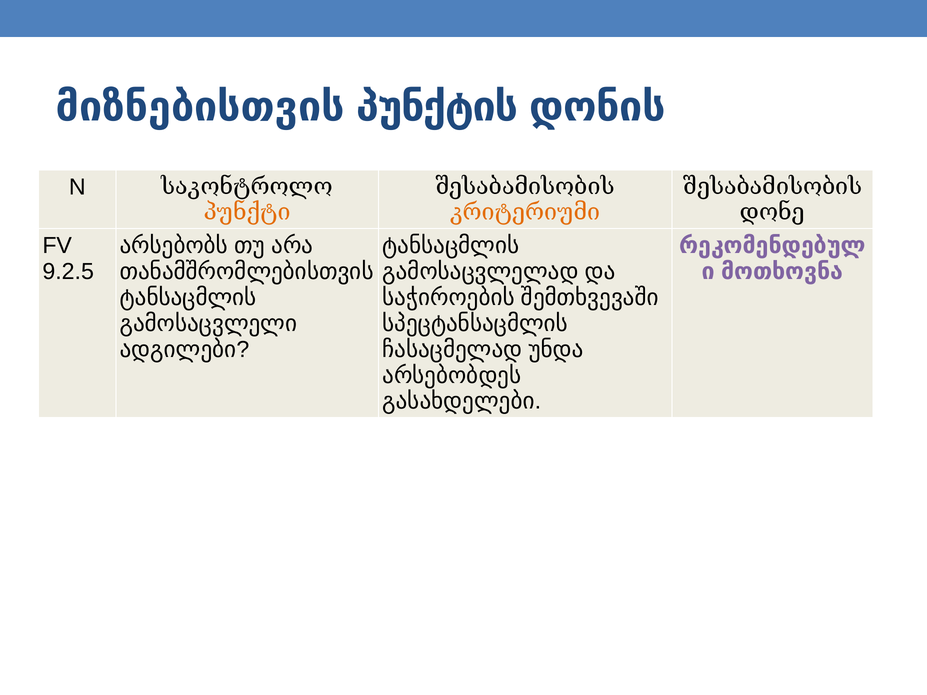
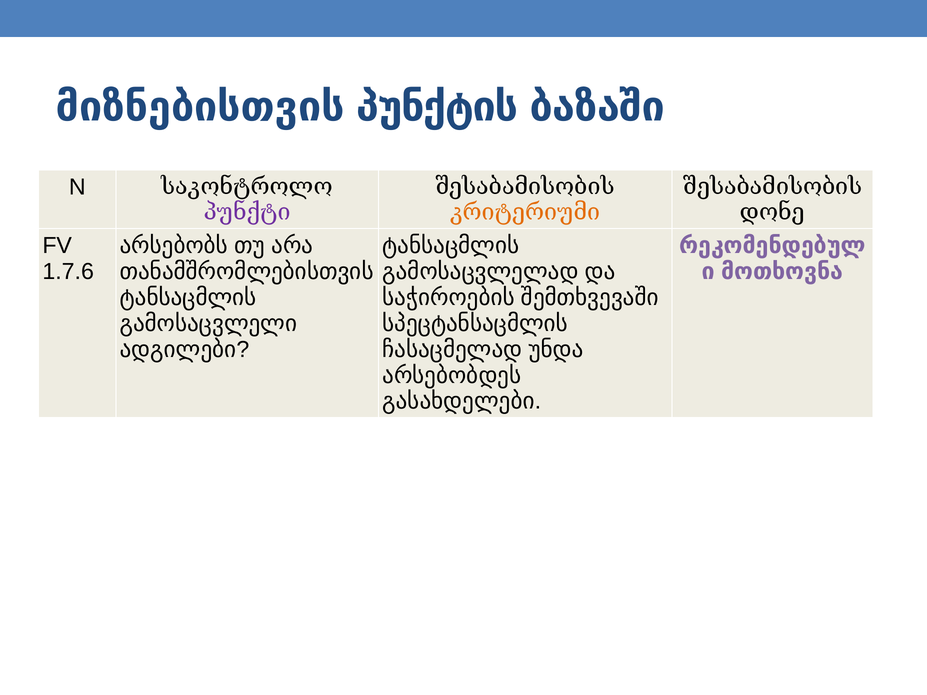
დონის: დონის -> ბაზაში
პუნქტი colour: orange -> purple
9.2.5: 9.2.5 -> 1.7.6
